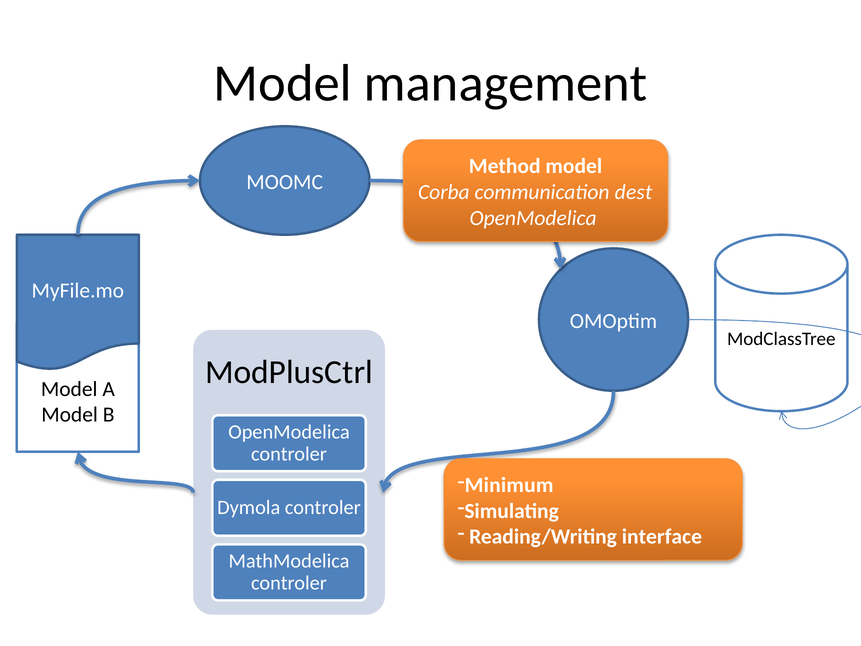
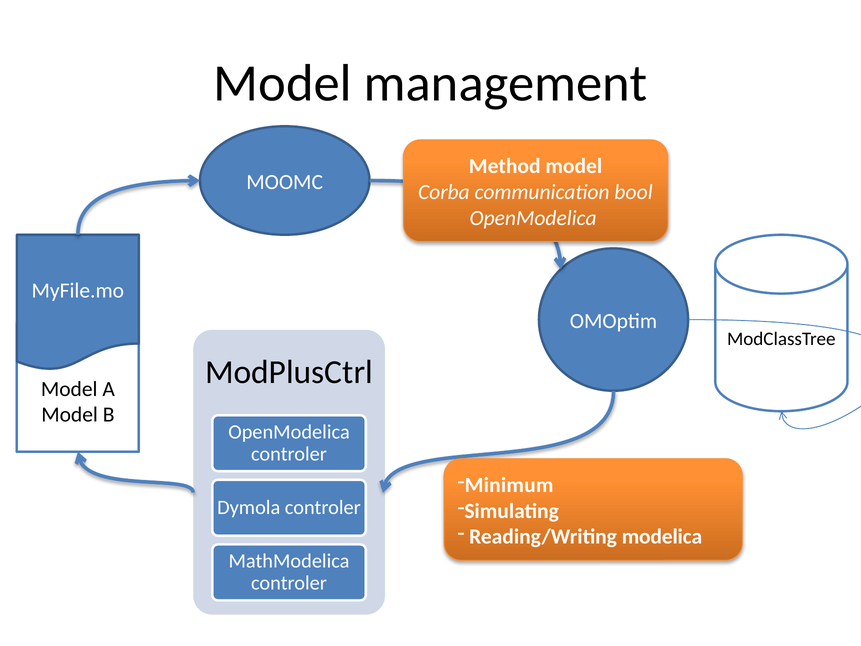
dest: dest -> bool
interface: interface -> modelica
